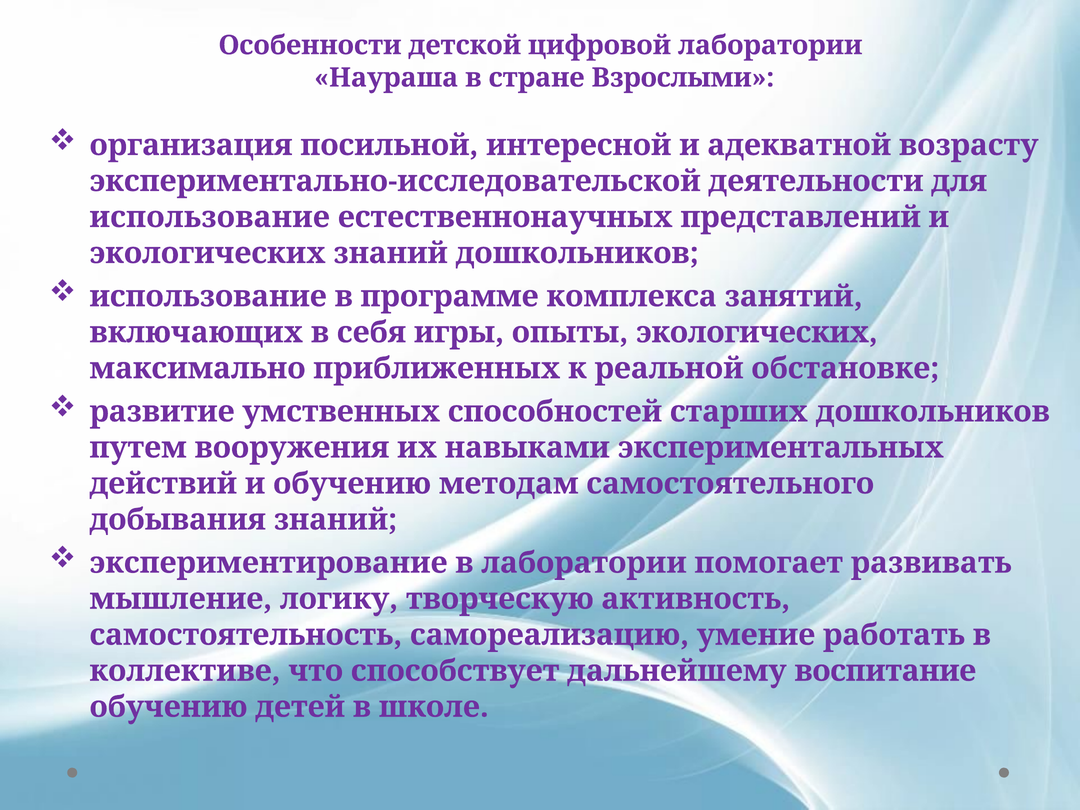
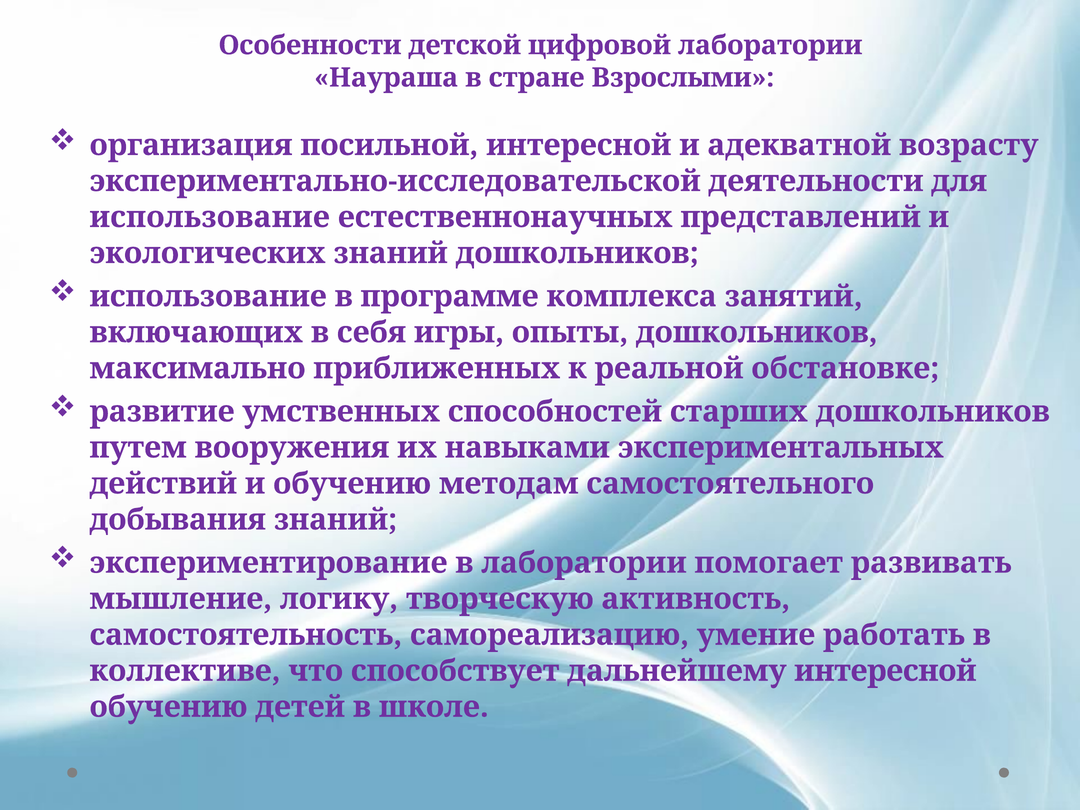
опыты экологических: экологических -> дошкольников
дальнейшему воспитание: воспитание -> интересной
